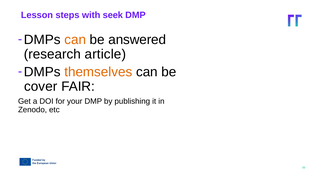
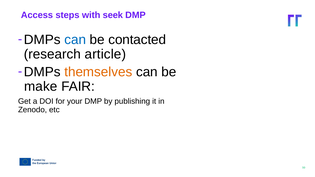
Lesson: Lesson -> Access
can at (75, 40) colour: orange -> blue
answered: answered -> contacted
cover: cover -> make
